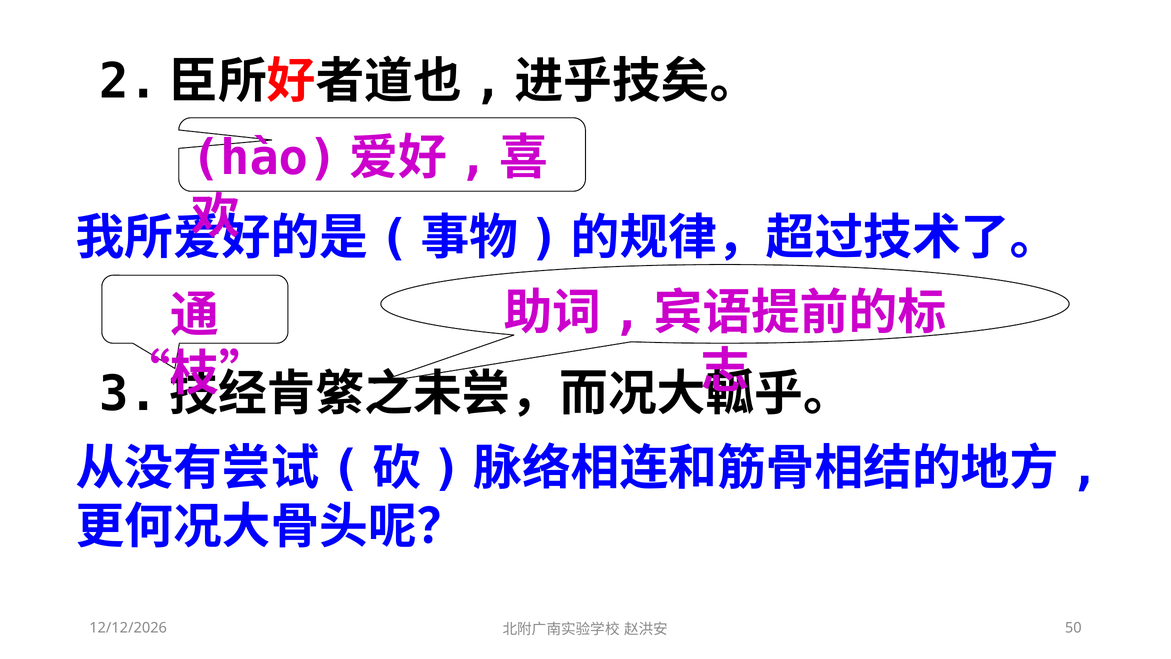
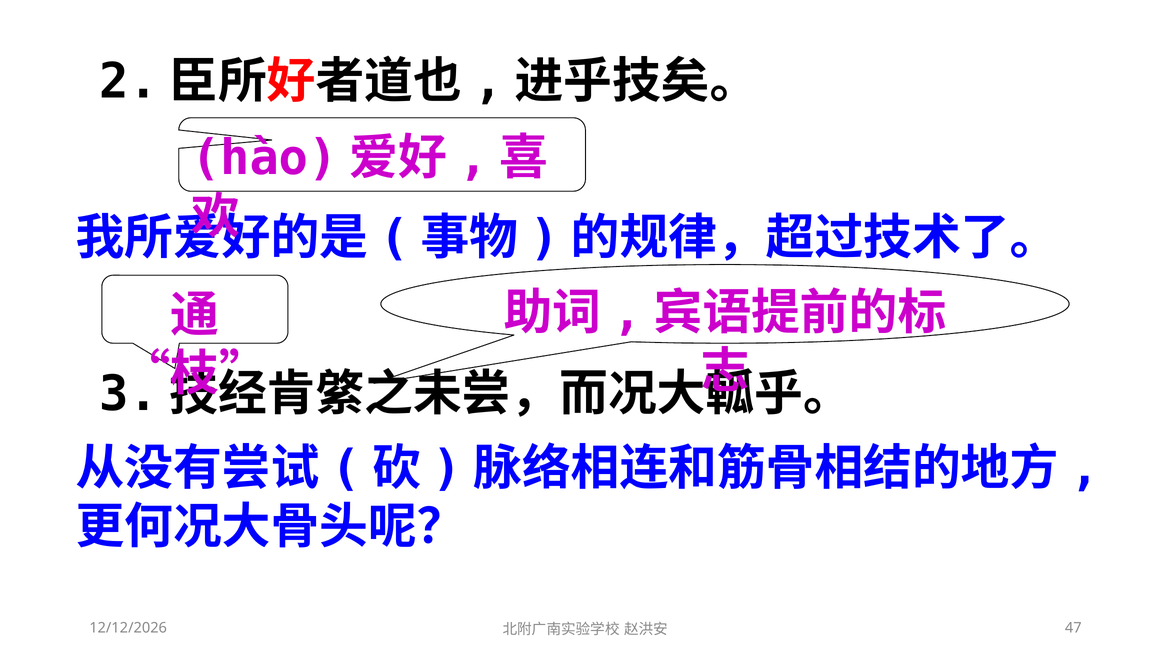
50: 50 -> 47
